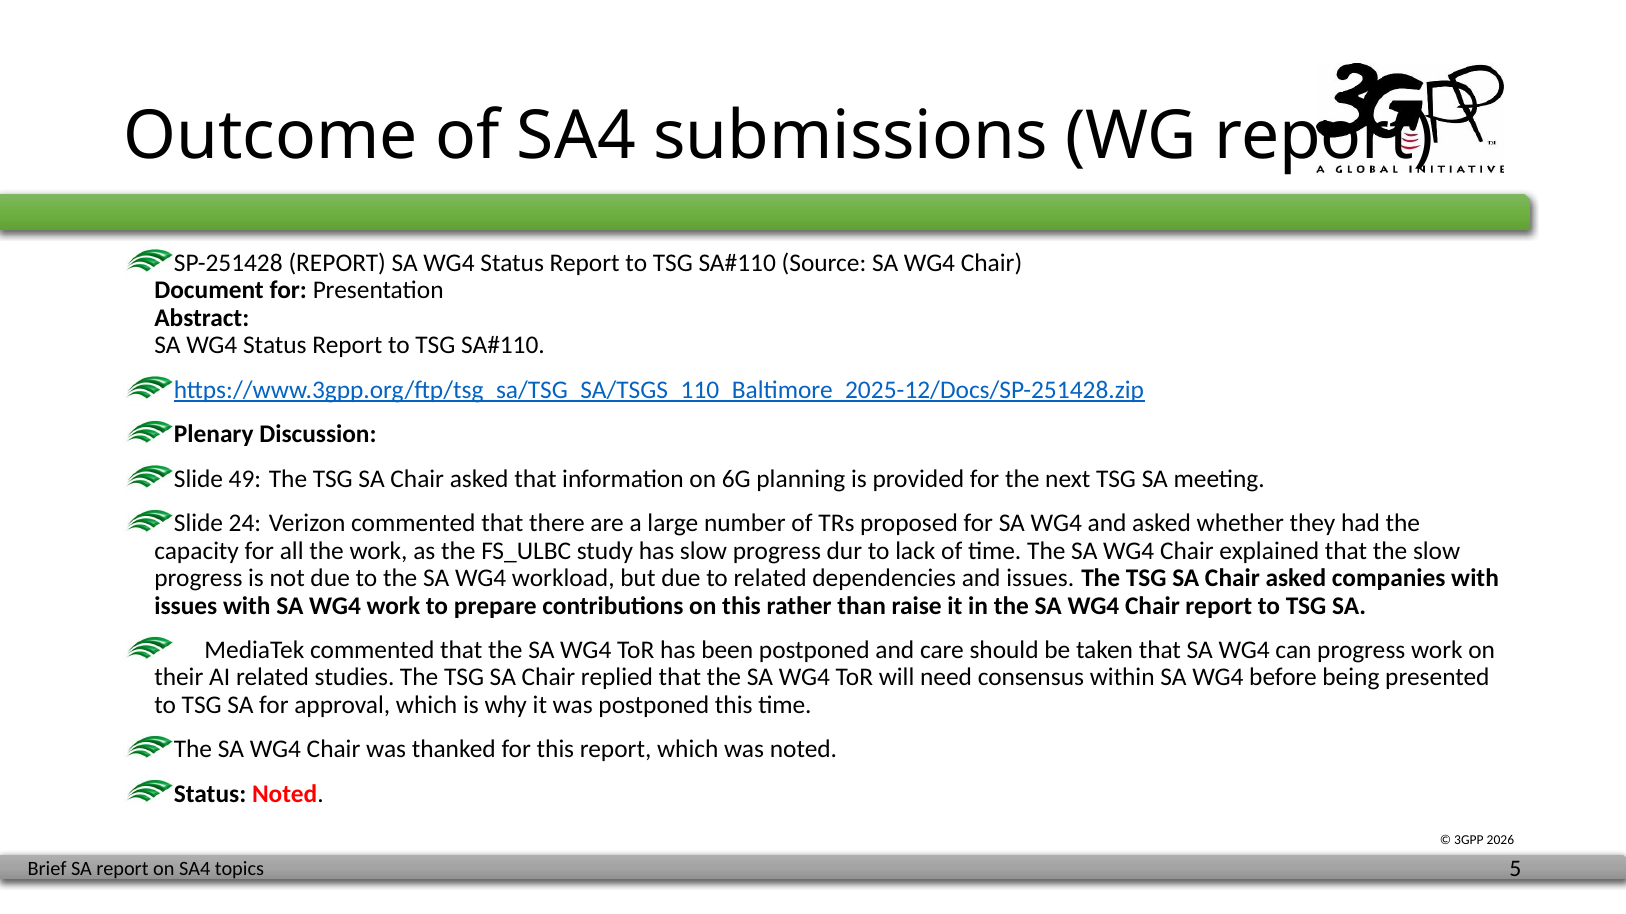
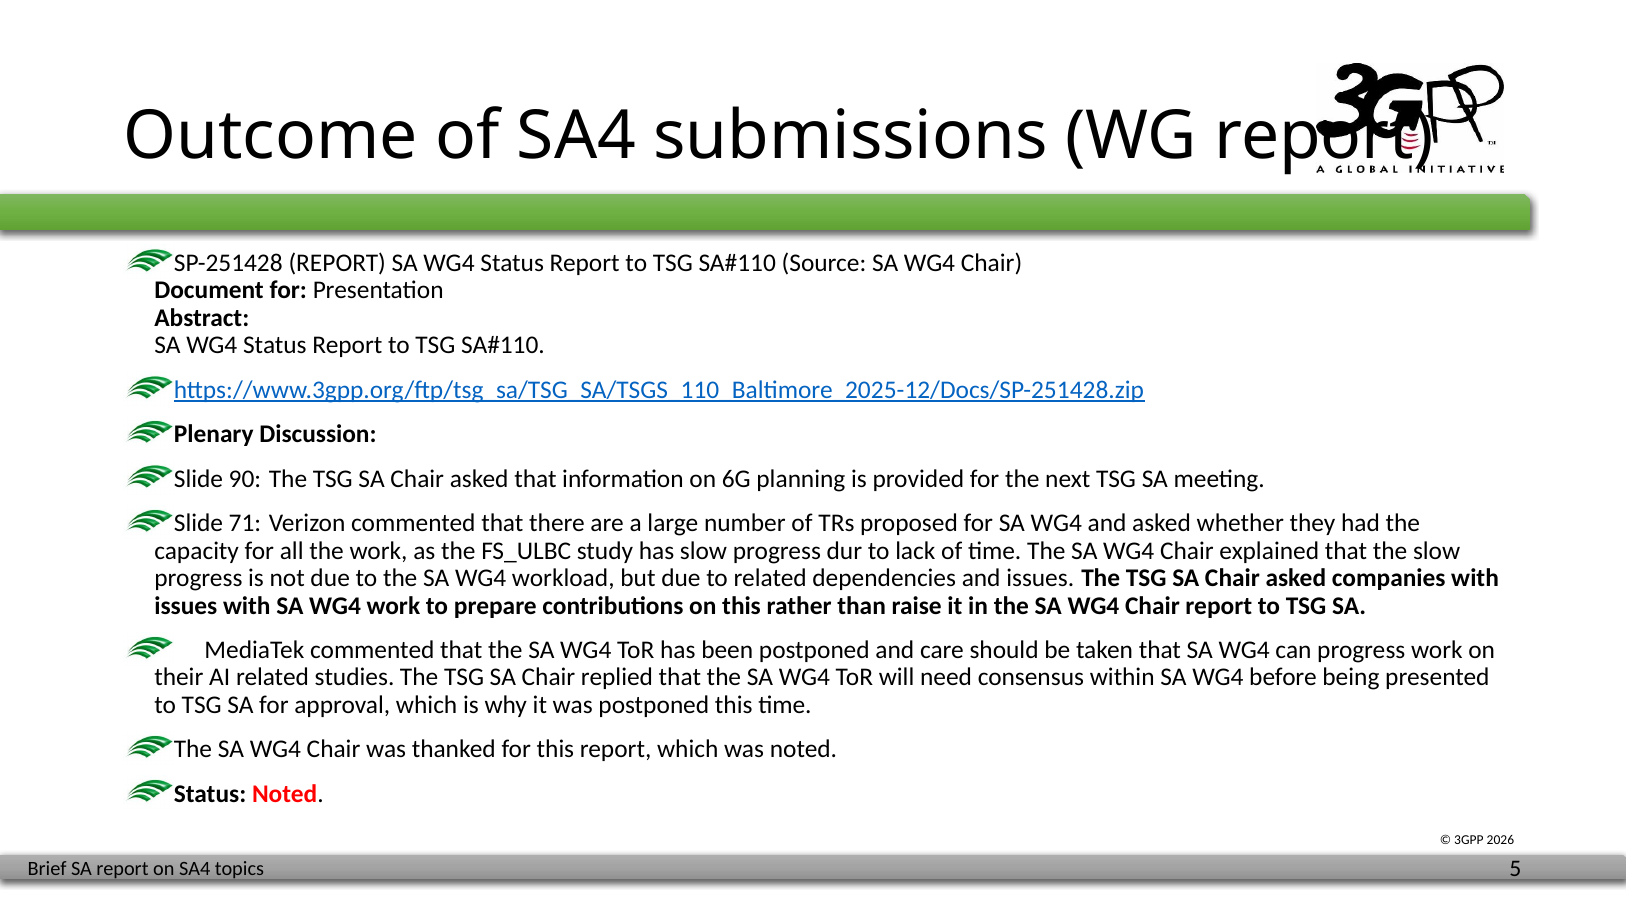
49: 49 -> 90
24: 24 -> 71
